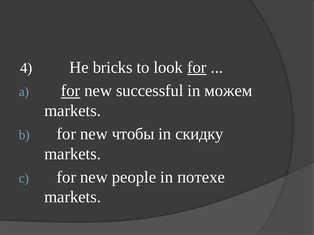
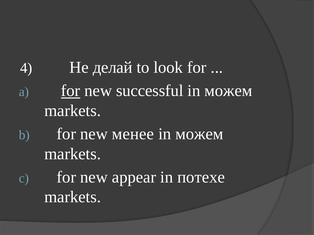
bricks: bricks -> делай
for at (197, 68) underline: present -> none
чтобы: чтобы -> менее
скидку at (199, 134): скидку -> можем
people: people -> appear
